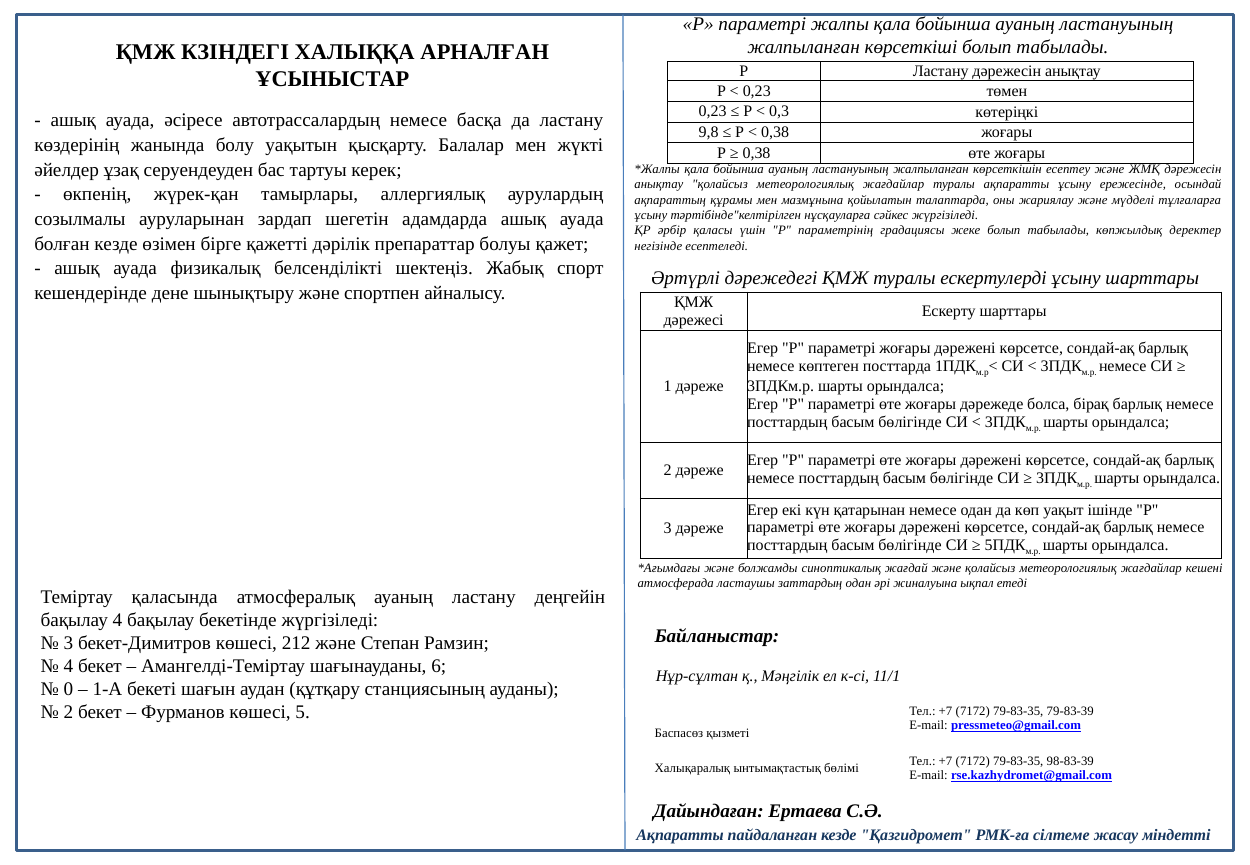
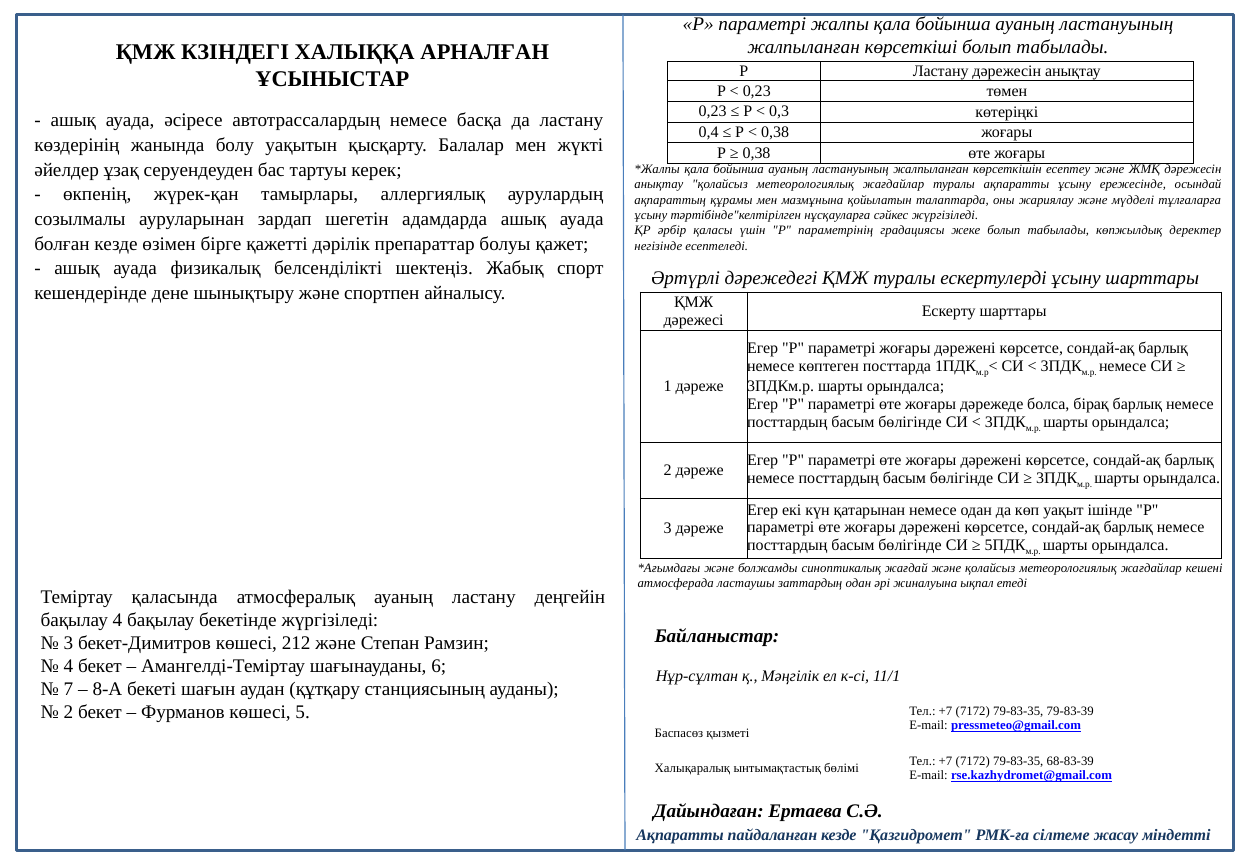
9,8: 9,8 -> 0,4
0: 0 -> 7
1-А: 1-А -> 8-А
98-83-39: 98-83-39 -> 68-83-39
